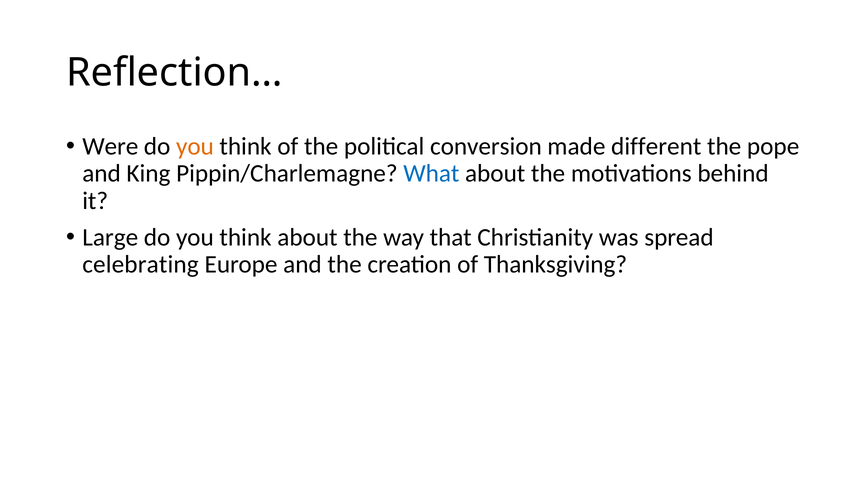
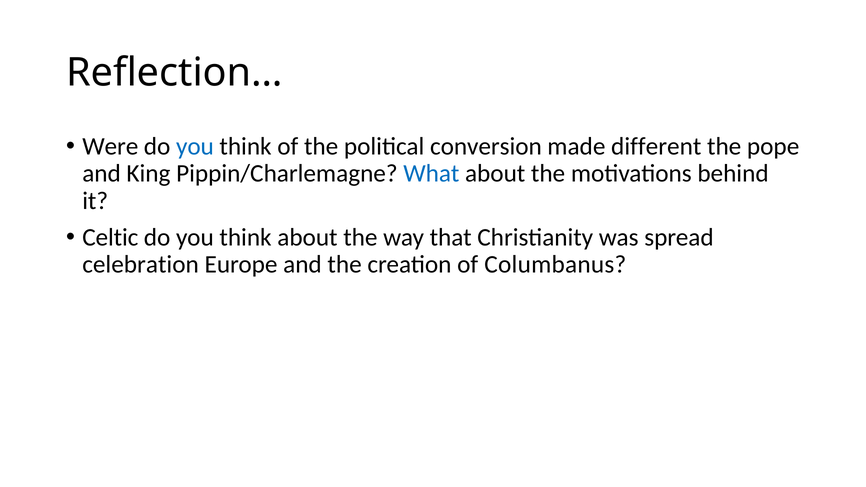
you at (195, 146) colour: orange -> blue
Large: Large -> Celtic
celebrating: celebrating -> celebration
Thanksgiving: Thanksgiving -> Columbanus
